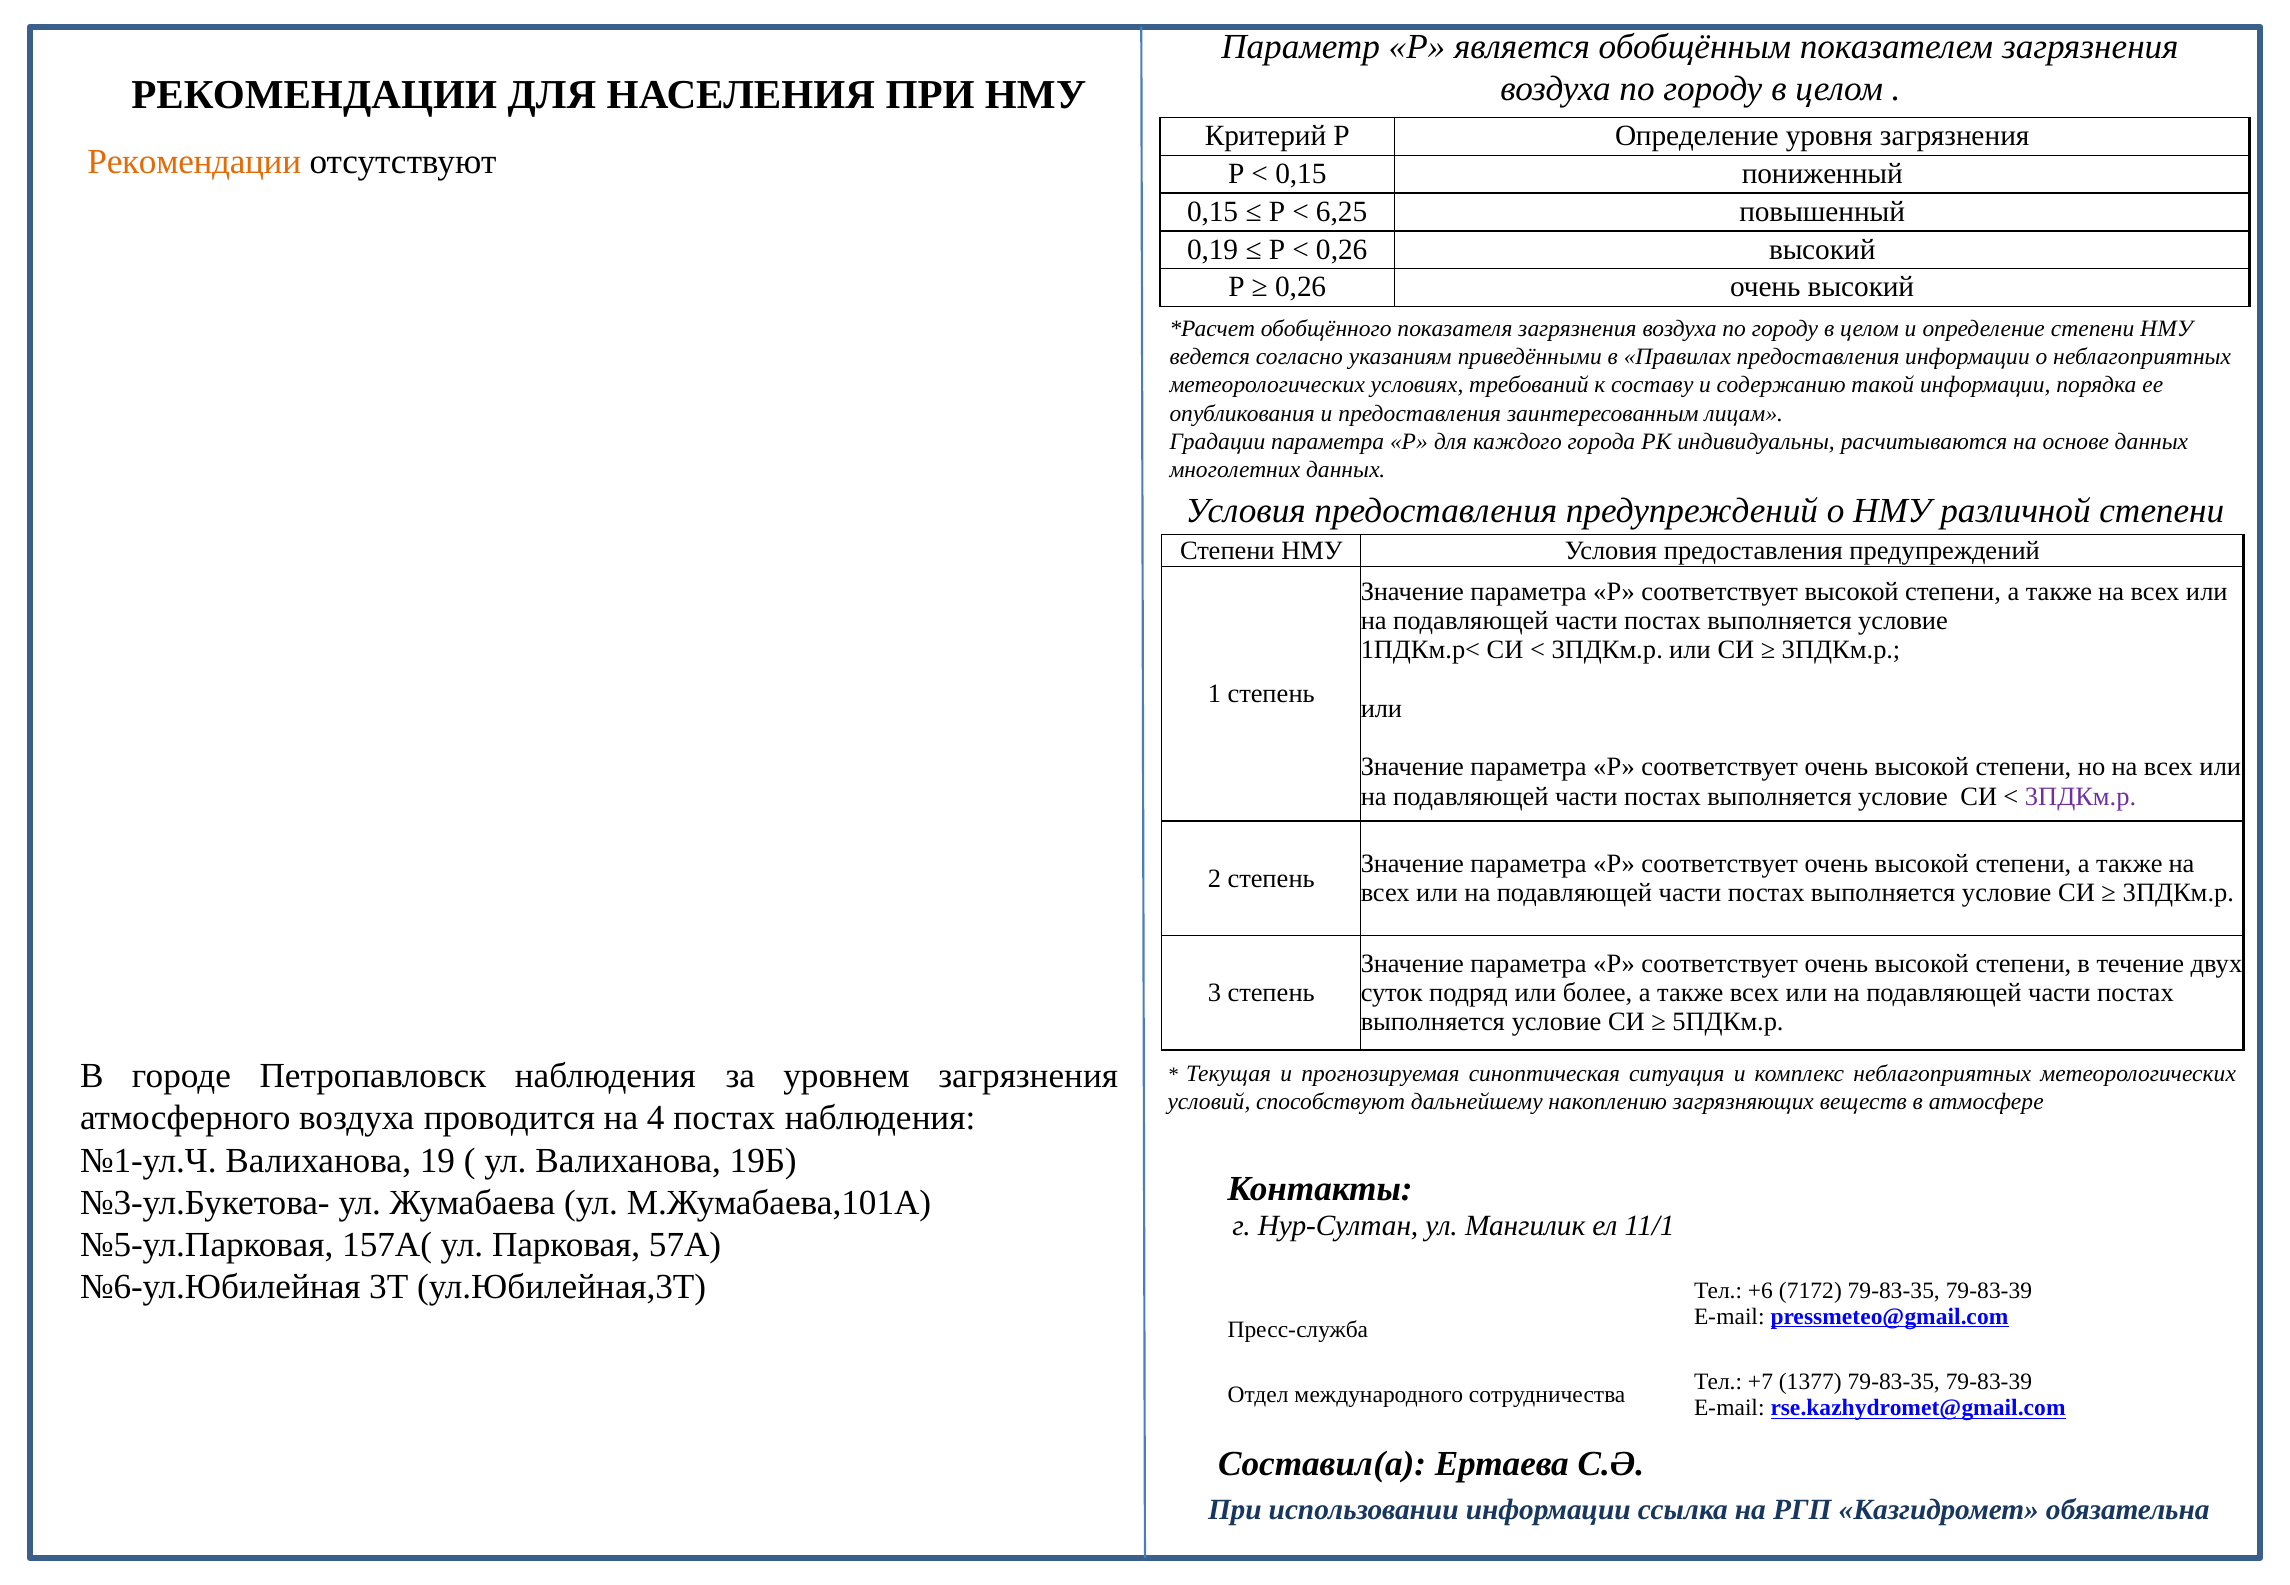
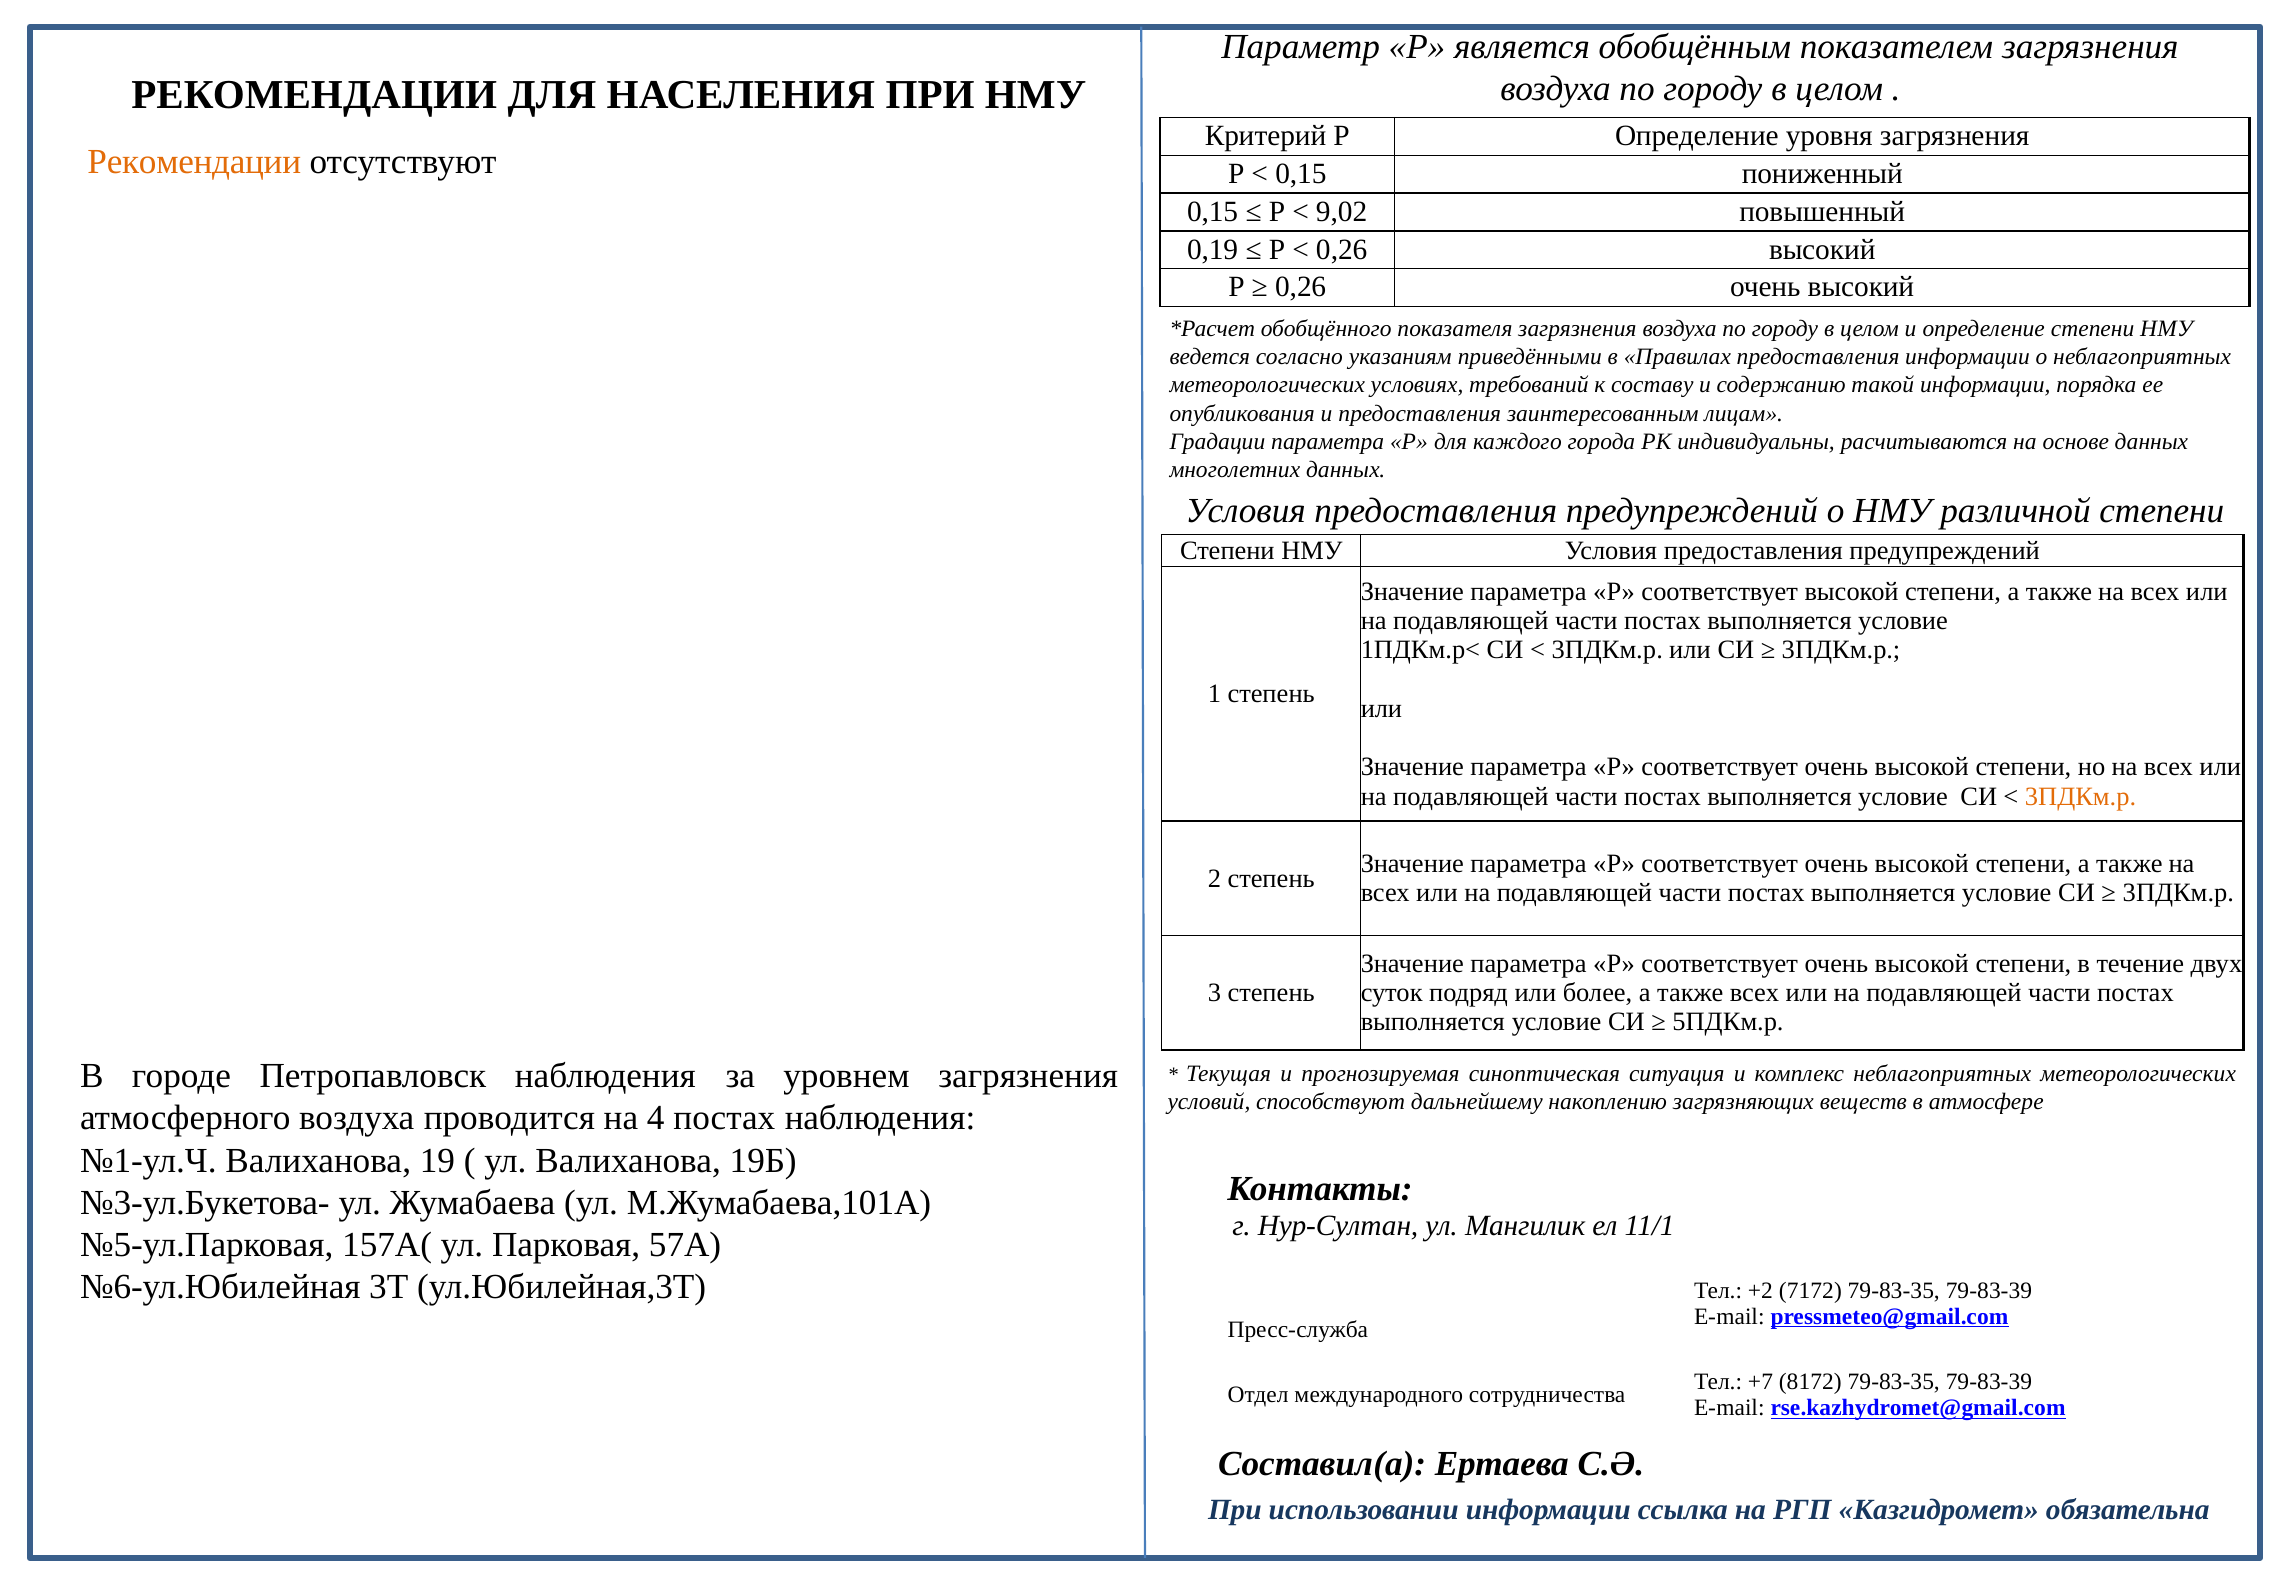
6,25: 6,25 -> 9,02
3ПДКм.р at (2081, 797) colour: purple -> orange
+6: +6 -> +2
1377: 1377 -> 8172
